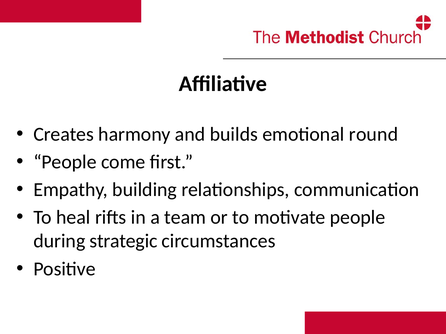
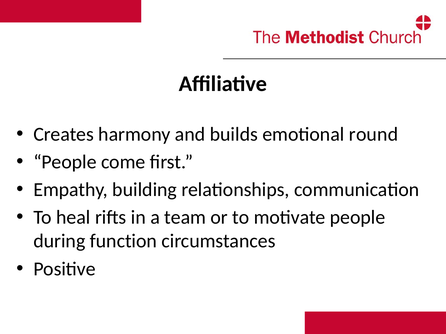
strategic: strategic -> function
